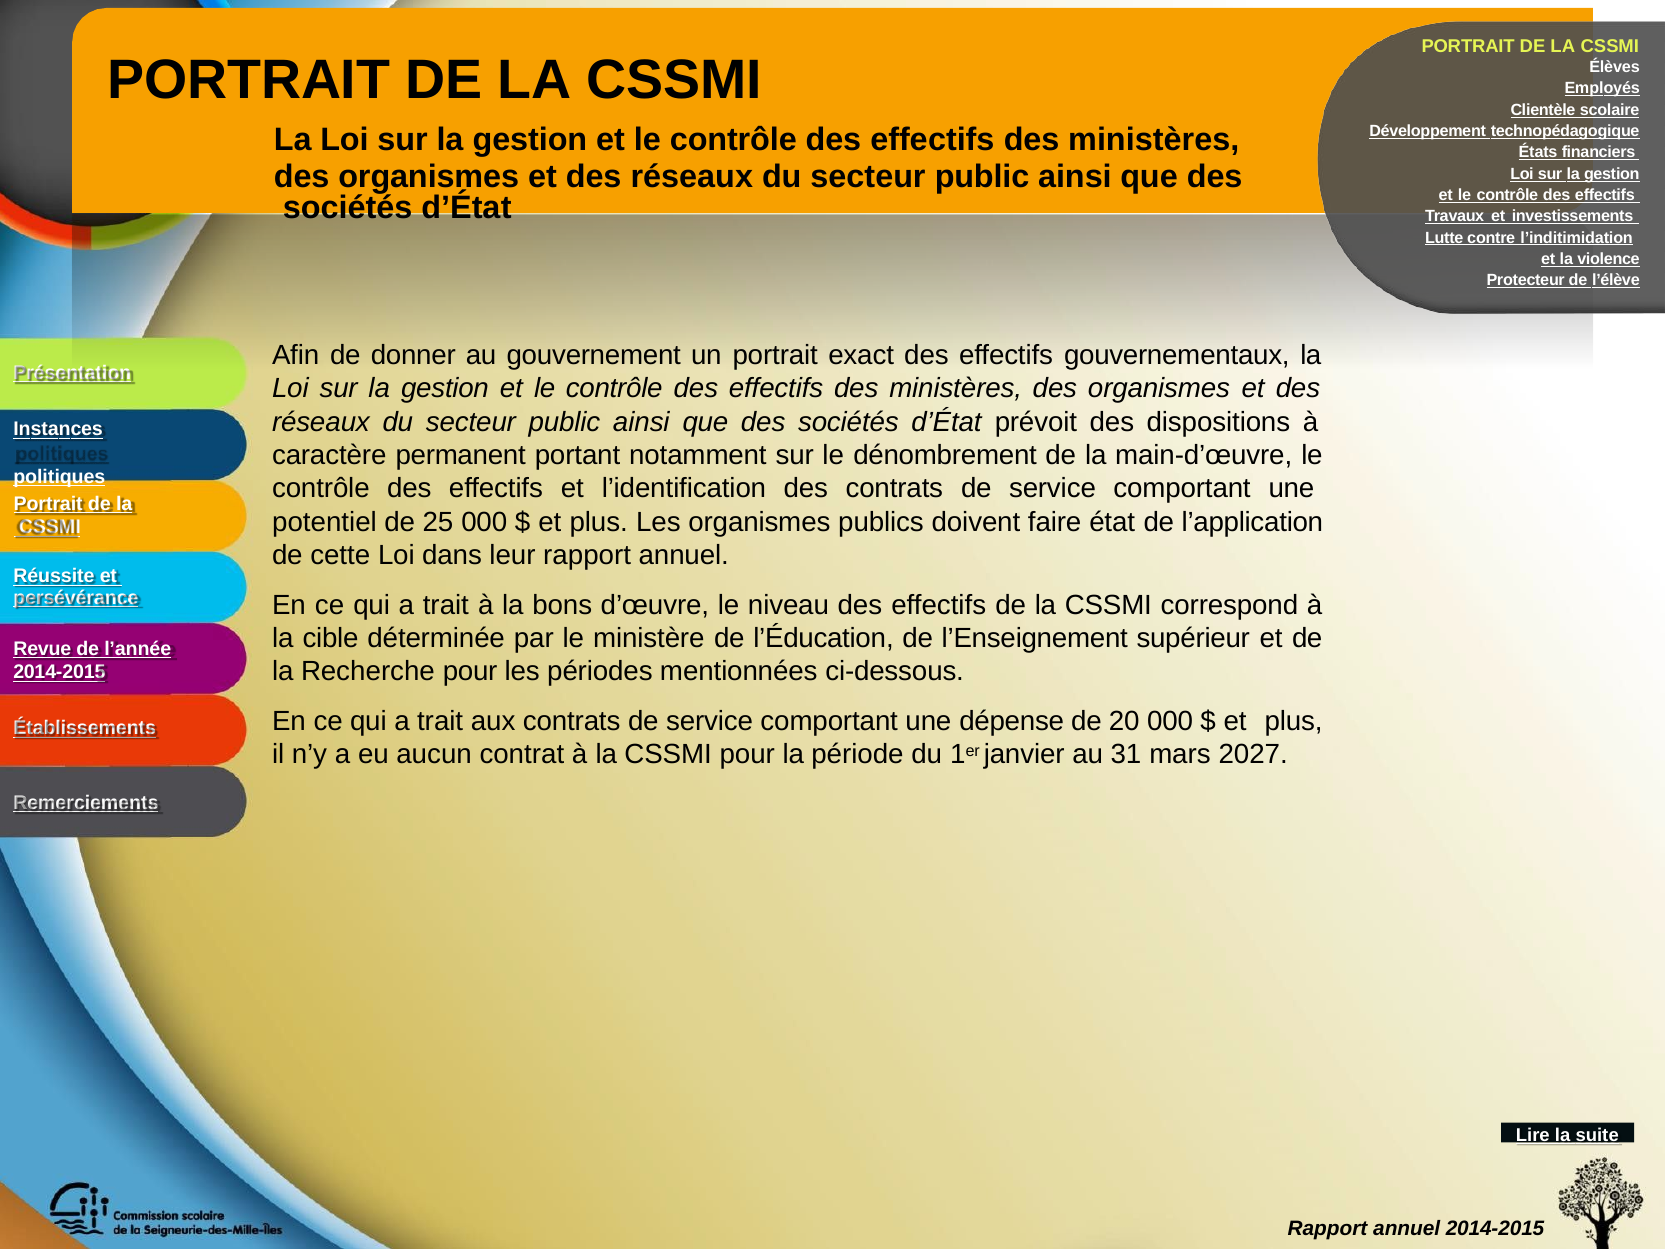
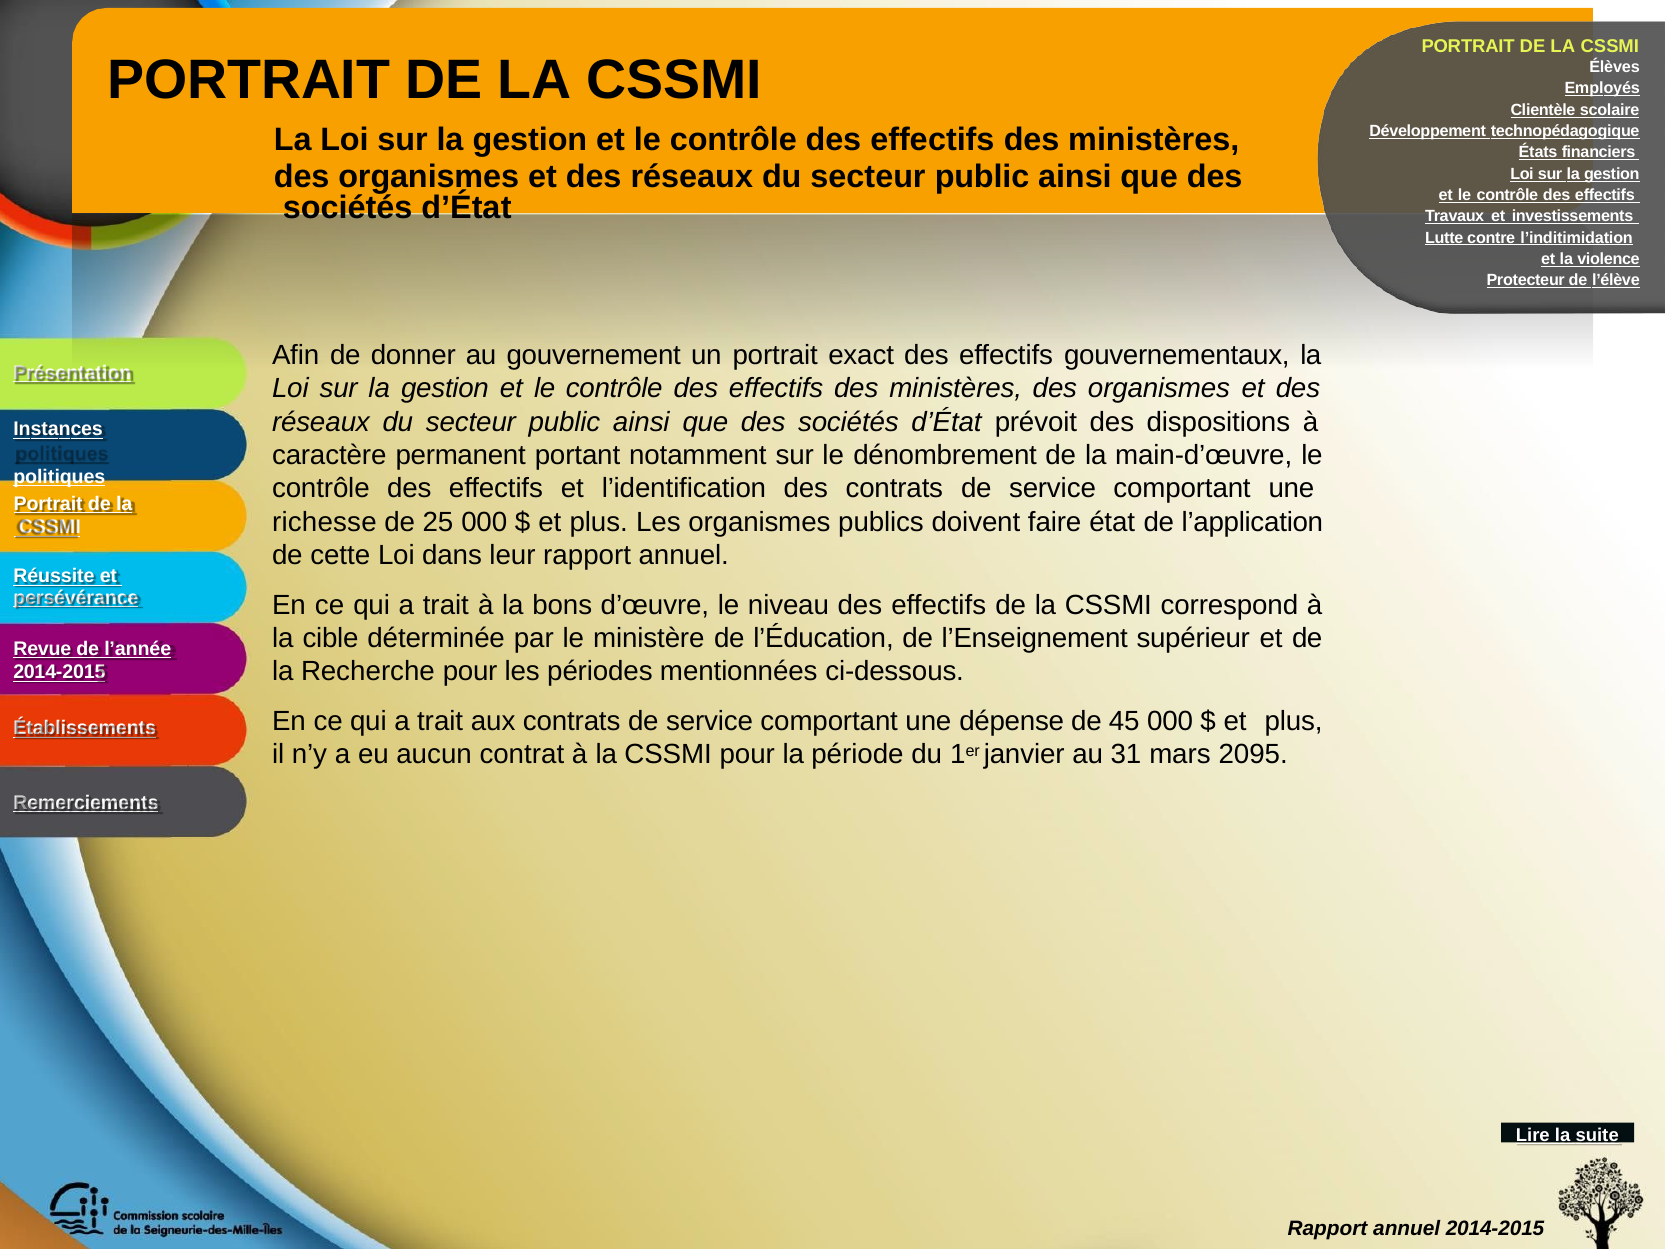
potentiel: potentiel -> richesse
20: 20 -> 45
2027: 2027 -> 2095
